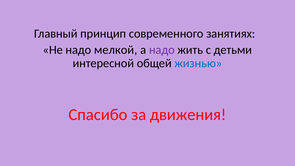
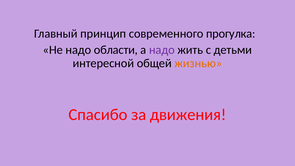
занятиях: занятиях -> прогулка
мелкой: мелкой -> области
жизнью colour: blue -> orange
